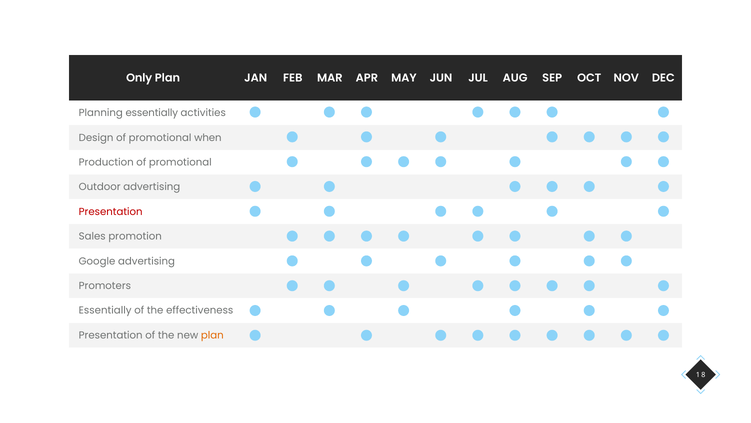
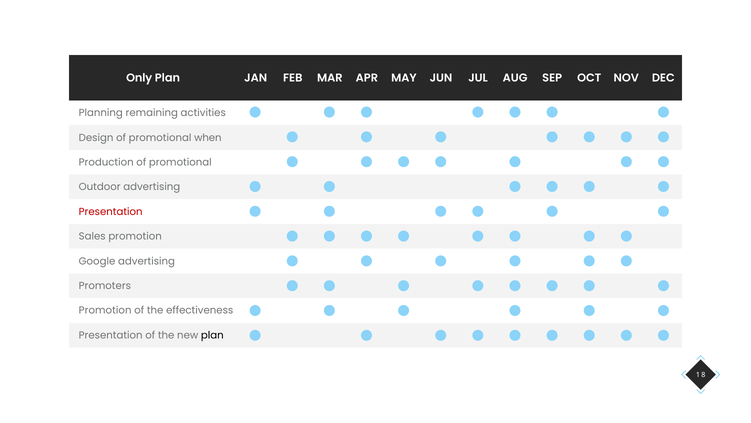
Planning essentially: essentially -> remaining
Essentially at (105, 310): Essentially -> Promotion
plan at (212, 335) colour: orange -> black
